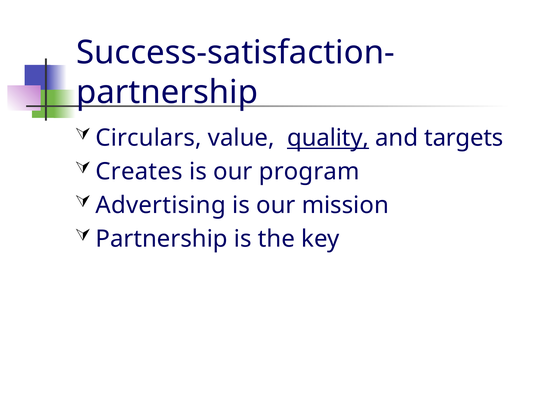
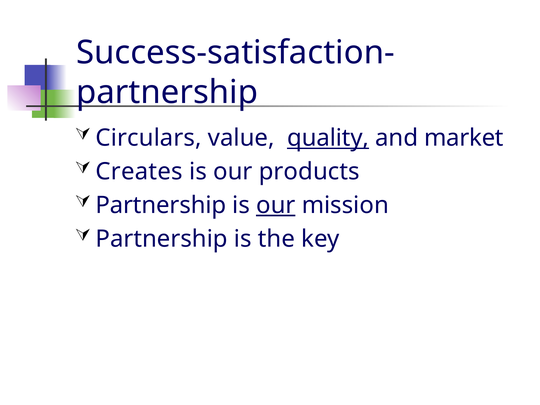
targets: targets -> market
program: program -> products
Advertising at (161, 205): Advertising -> Partnership
our at (276, 205) underline: none -> present
